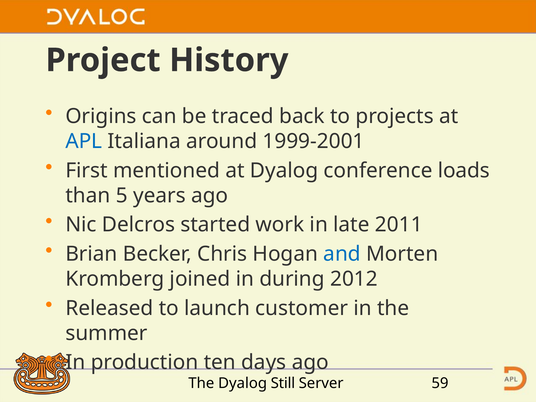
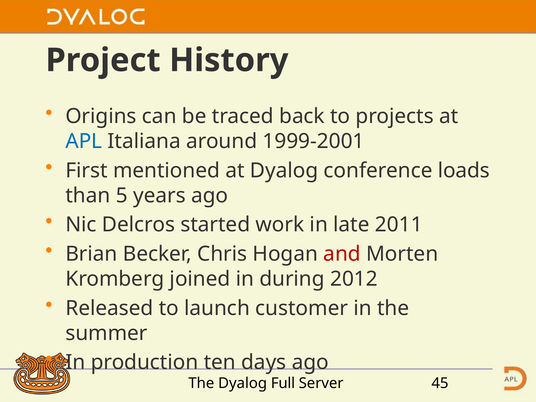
and colour: blue -> red
Still: Still -> Full
59: 59 -> 45
